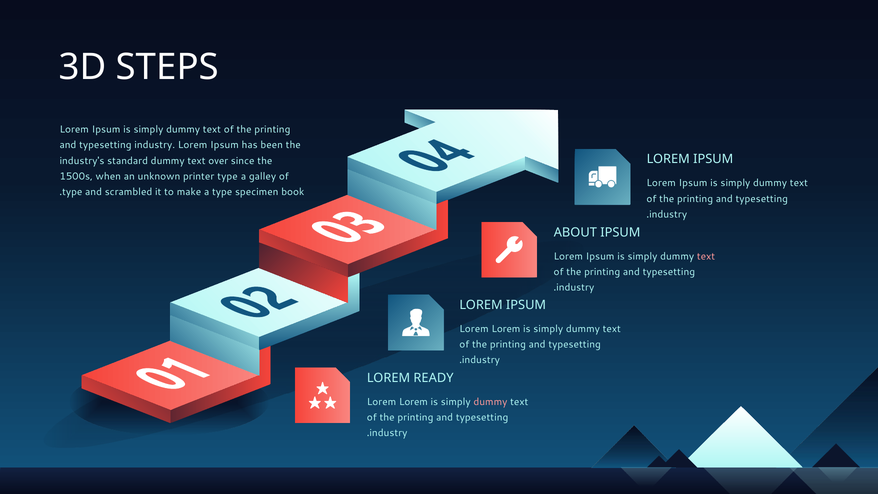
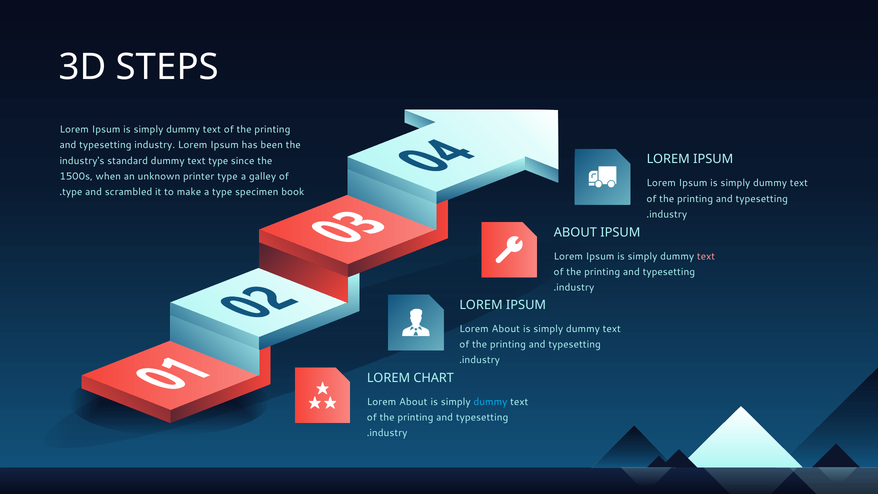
text over: over -> type
Lorem at (506, 329): Lorem -> About
READY: READY -> CHART
Lorem at (413, 402): Lorem -> About
dummy at (490, 402) colour: pink -> light blue
